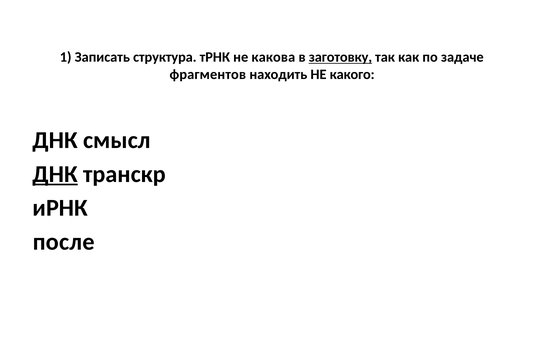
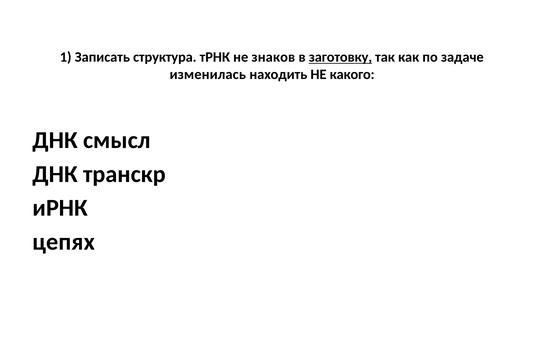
какова: какова -> знаков
фрагментов: фрагментов -> изменилась
ДНК at (55, 174) underline: present -> none
после: после -> цепях
